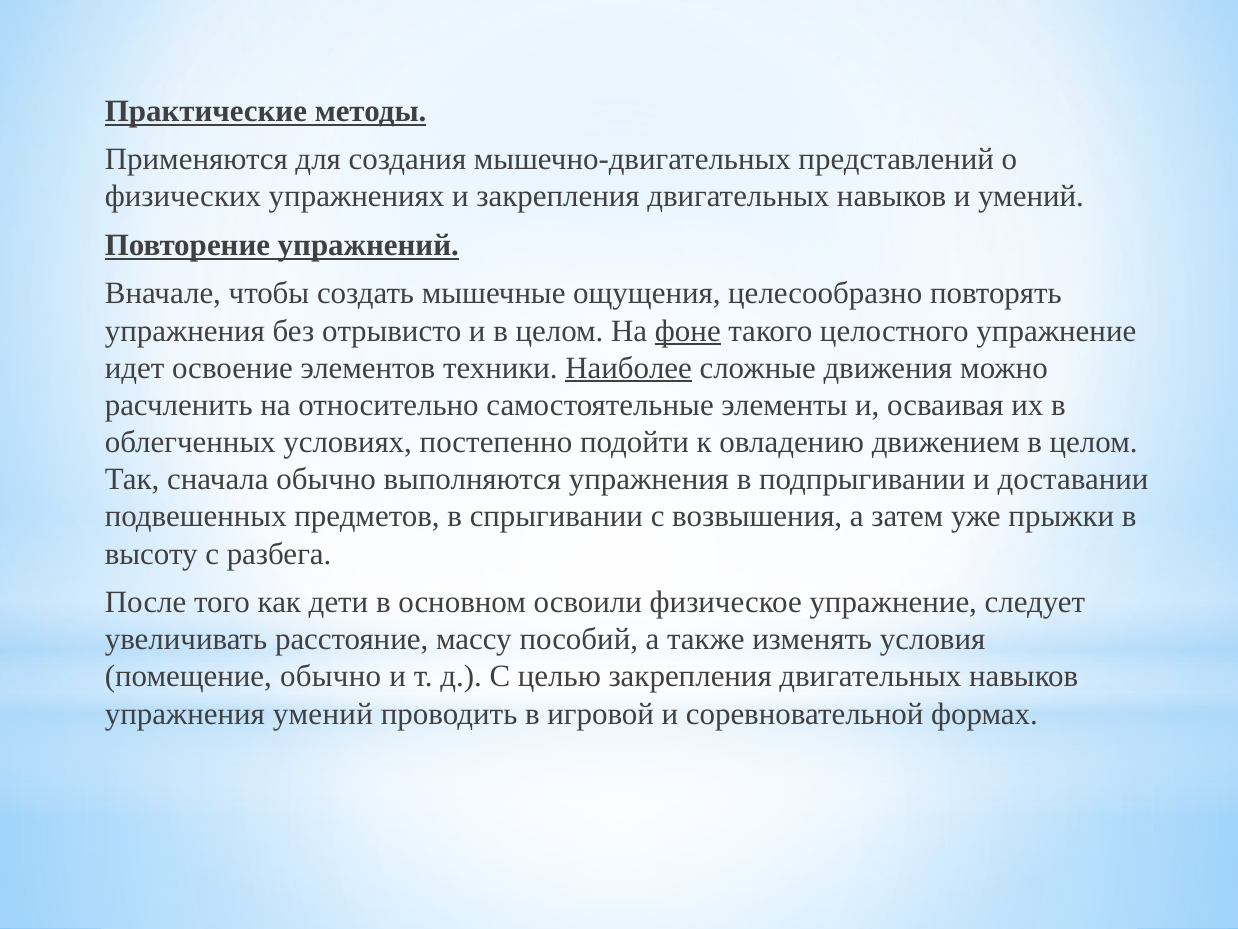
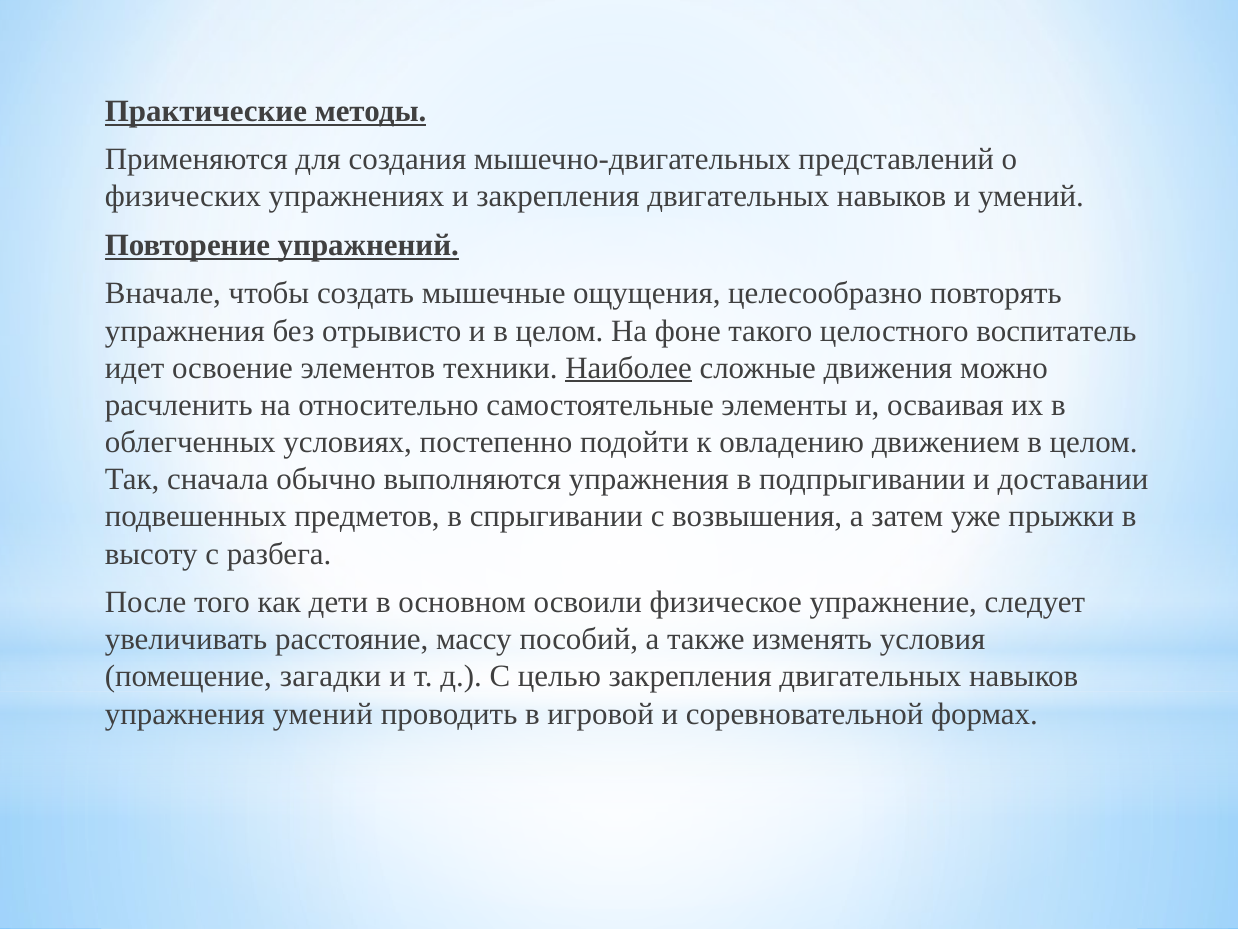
фоне underline: present -> none
целостного упражнение: упражнение -> воспитатель
помещение обычно: обычно -> загадки
